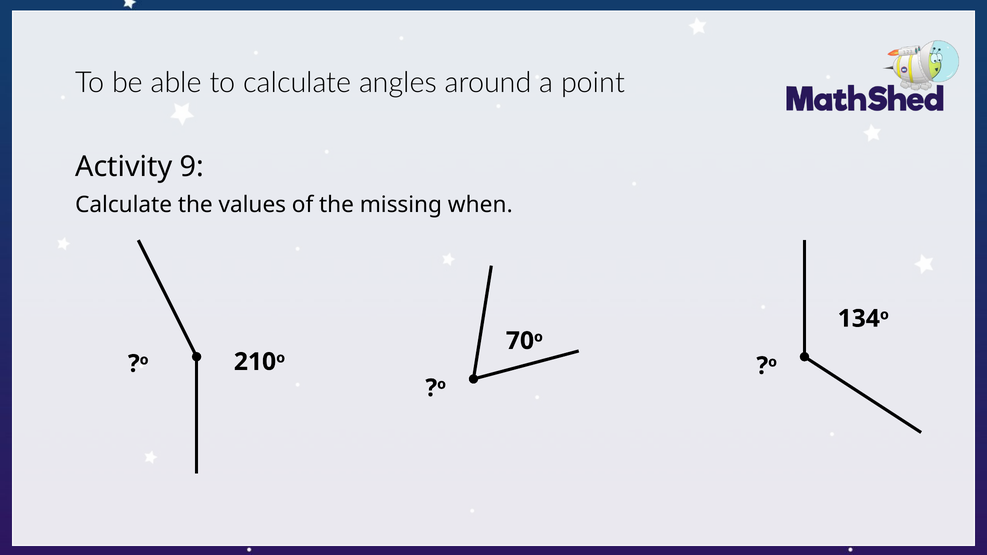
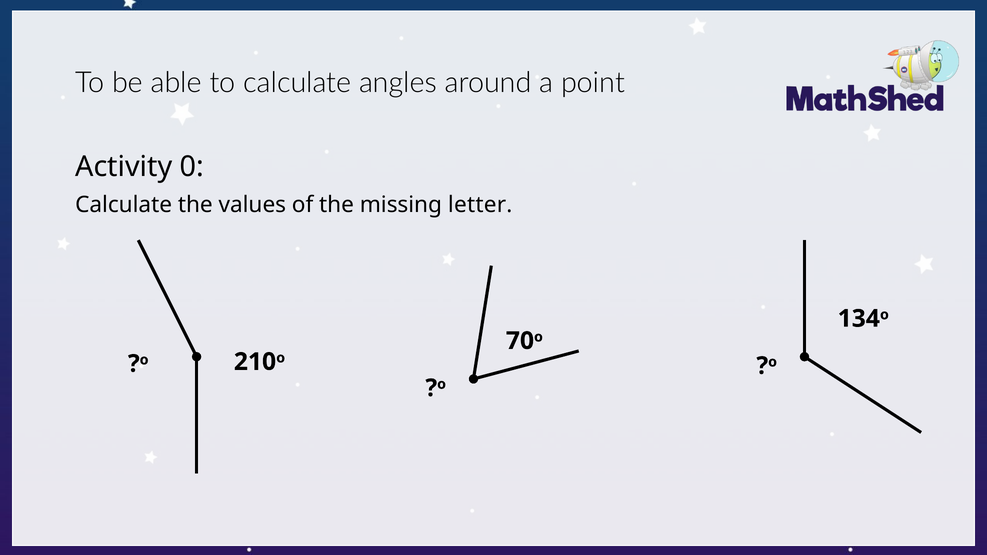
9: 9 -> 0
when: when -> letter
